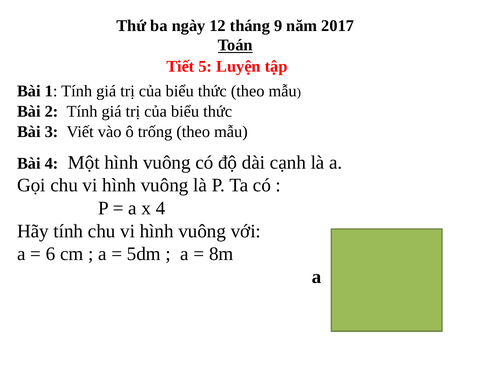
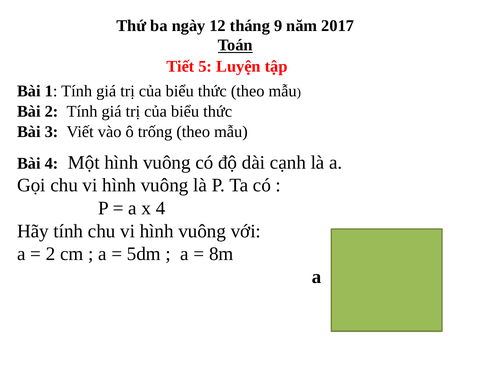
6 at (51, 254): 6 -> 2
